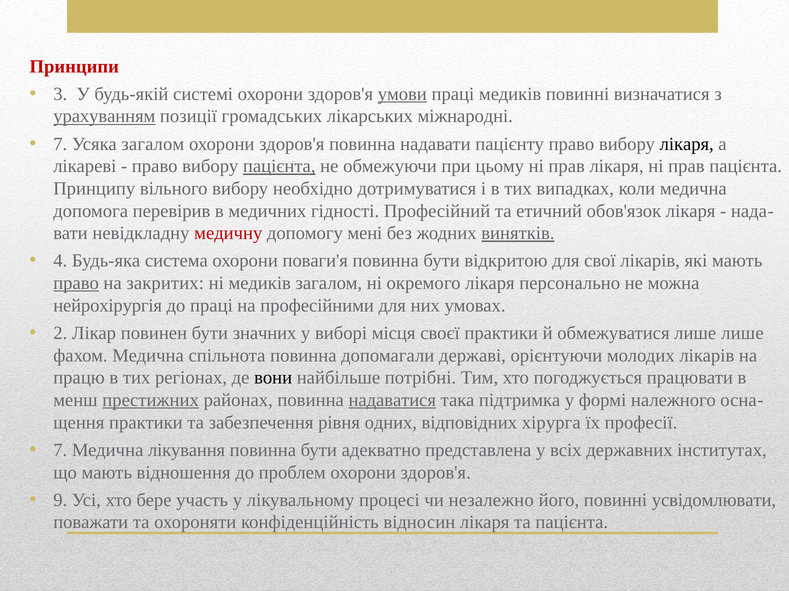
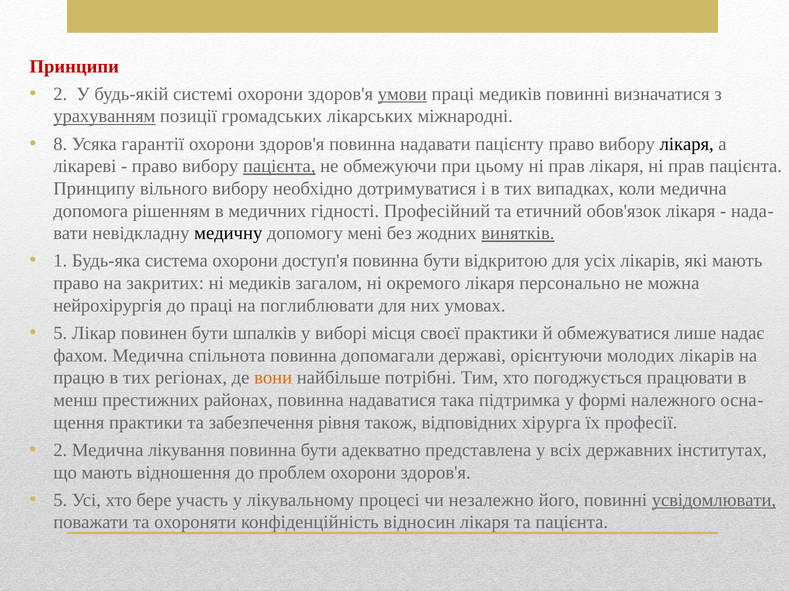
3 at (60, 94): 3 -> 2
7 at (60, 144): 7 -> 8
Усяка загалом: загалом -> гарантії
перевірив: перевірив -> рішенням
медичну colour: red -> black
4: 4 -> 1
поваги'я: поваги'я -> доступ'я
свої: свої -> усіх
право at (76, 284) underline: present -> none
професійними: професійними -> поглиблювати
2 at (60, 334): 2 -> 5
значних: значних -> шпалків
лише лише: лише -> надає
вони colour: black -> orange
престижних underline: present -> none
надаватися underline: present -> none
одних: одних -> також
7 at (60, 451): 7 -> 2
9 at (60, 501): 9 -> 5
усвідомлювати underline: none -> present
